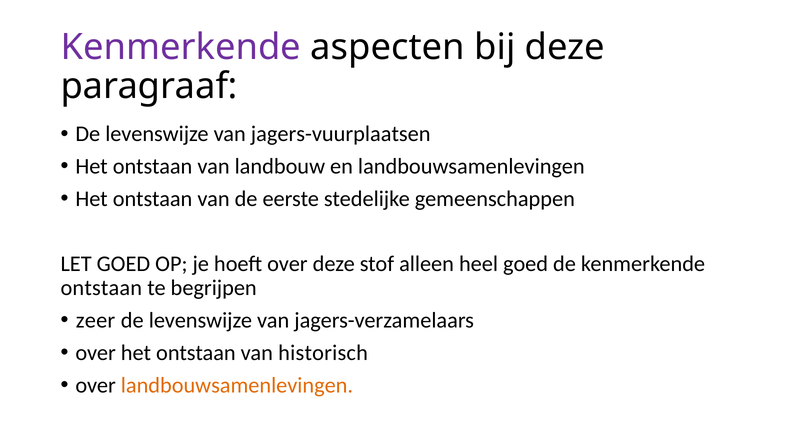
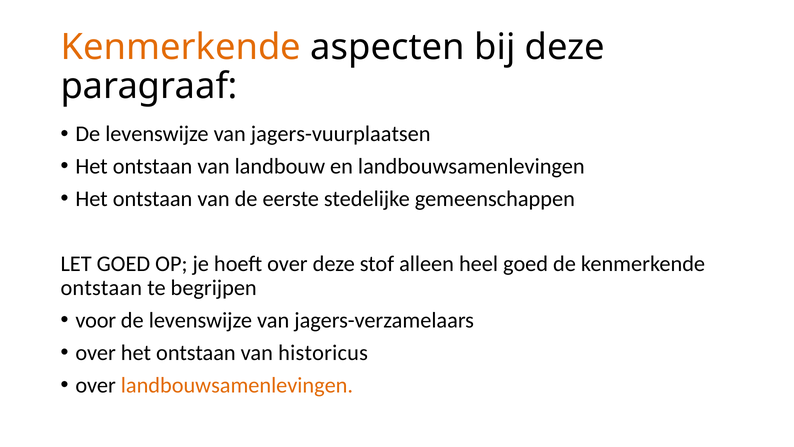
Kenmerkende at (181, 47) colour: purple -> orange
zeer: zeer -> voor
historisch: historisch -> historicus
